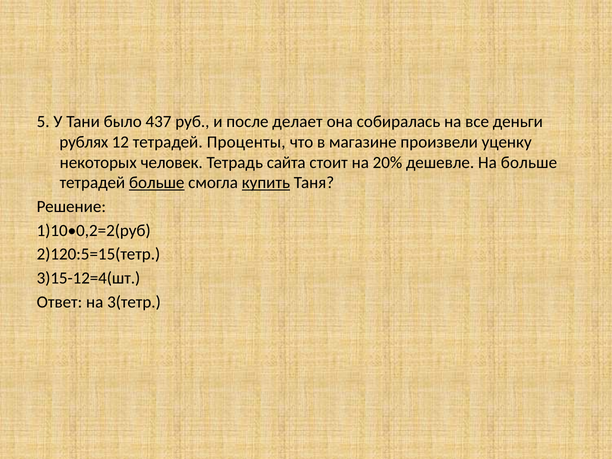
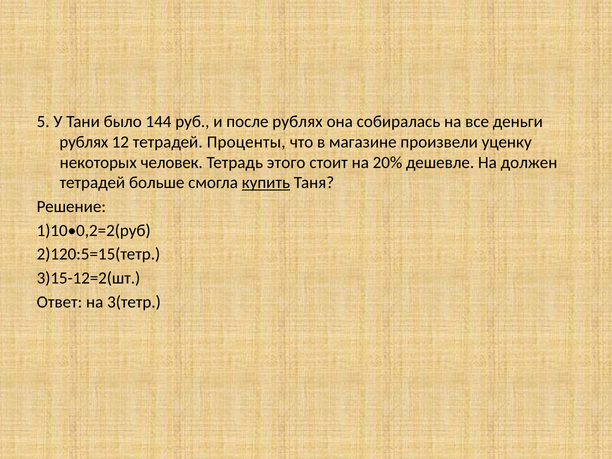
437: 437 -> 144
после делает: делает -> рублях
сайта: сайта -> этого
На больше: больше -> должен
больше at (157, 183) underline: present -> none
3)15-12=4(шт: 3)15-12=4(шт -> 3)15-12=2(шт
